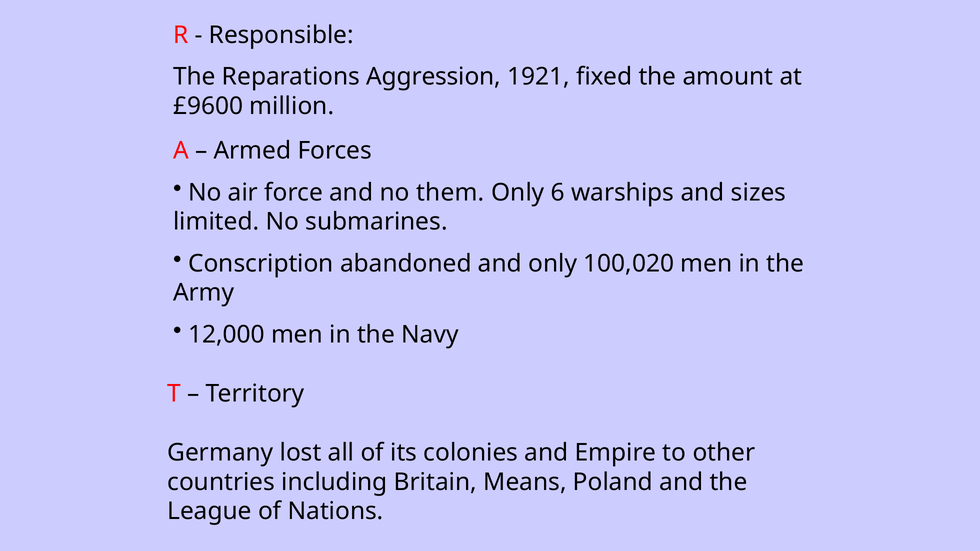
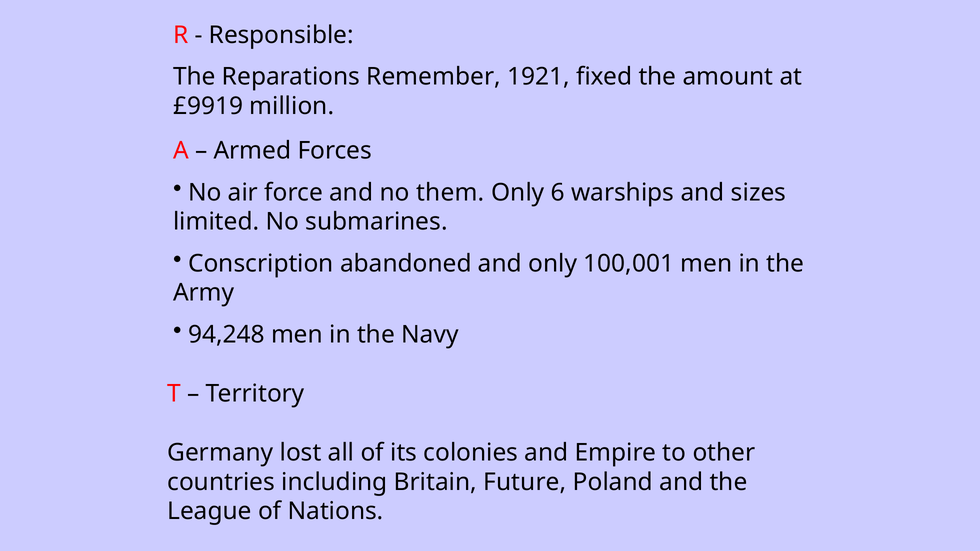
Aggression: Aggression -> Remember
£9600: £9600 -> £9919
100,020: 100,020 -> 100,001
12,000: 12,000 -> 94,248
Means: Means -> Future
